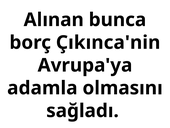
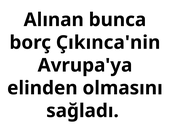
adamla: adamla -> elinden
